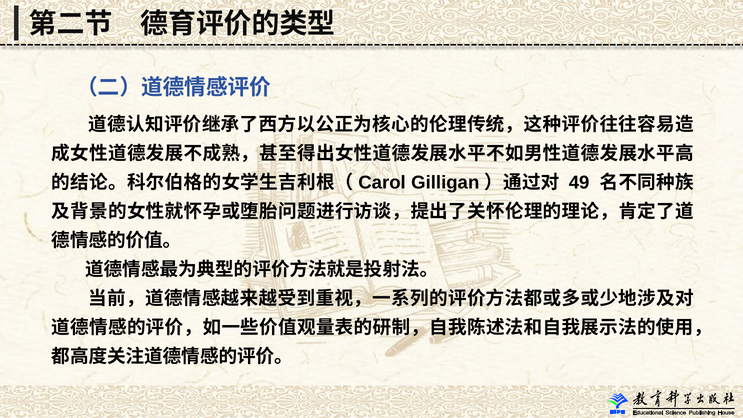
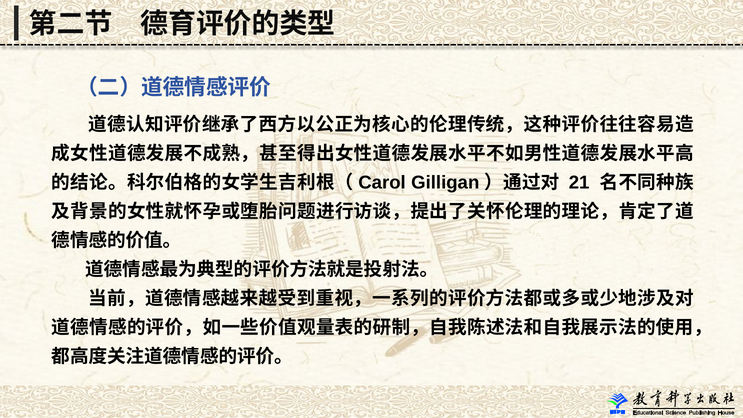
49: 49 -> 21
